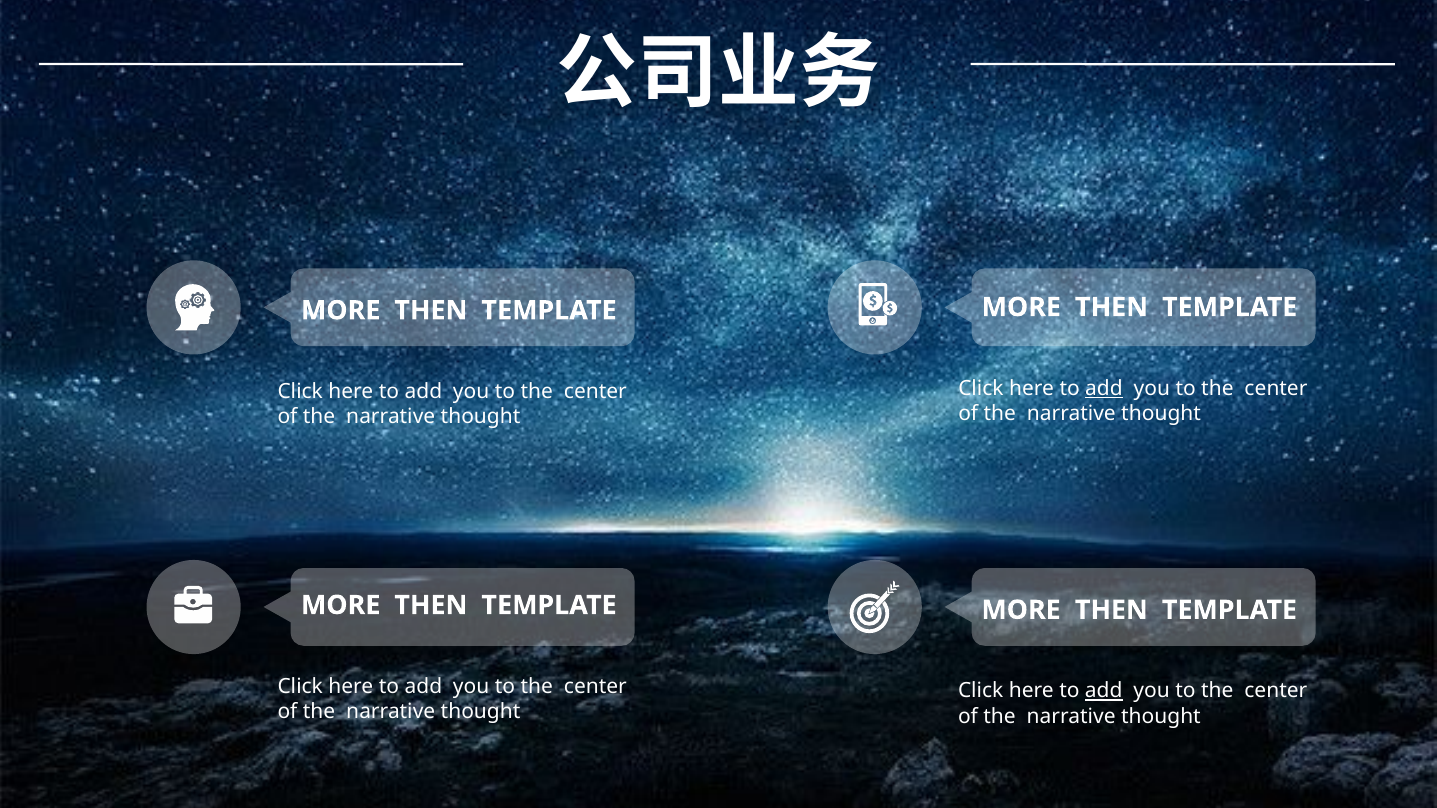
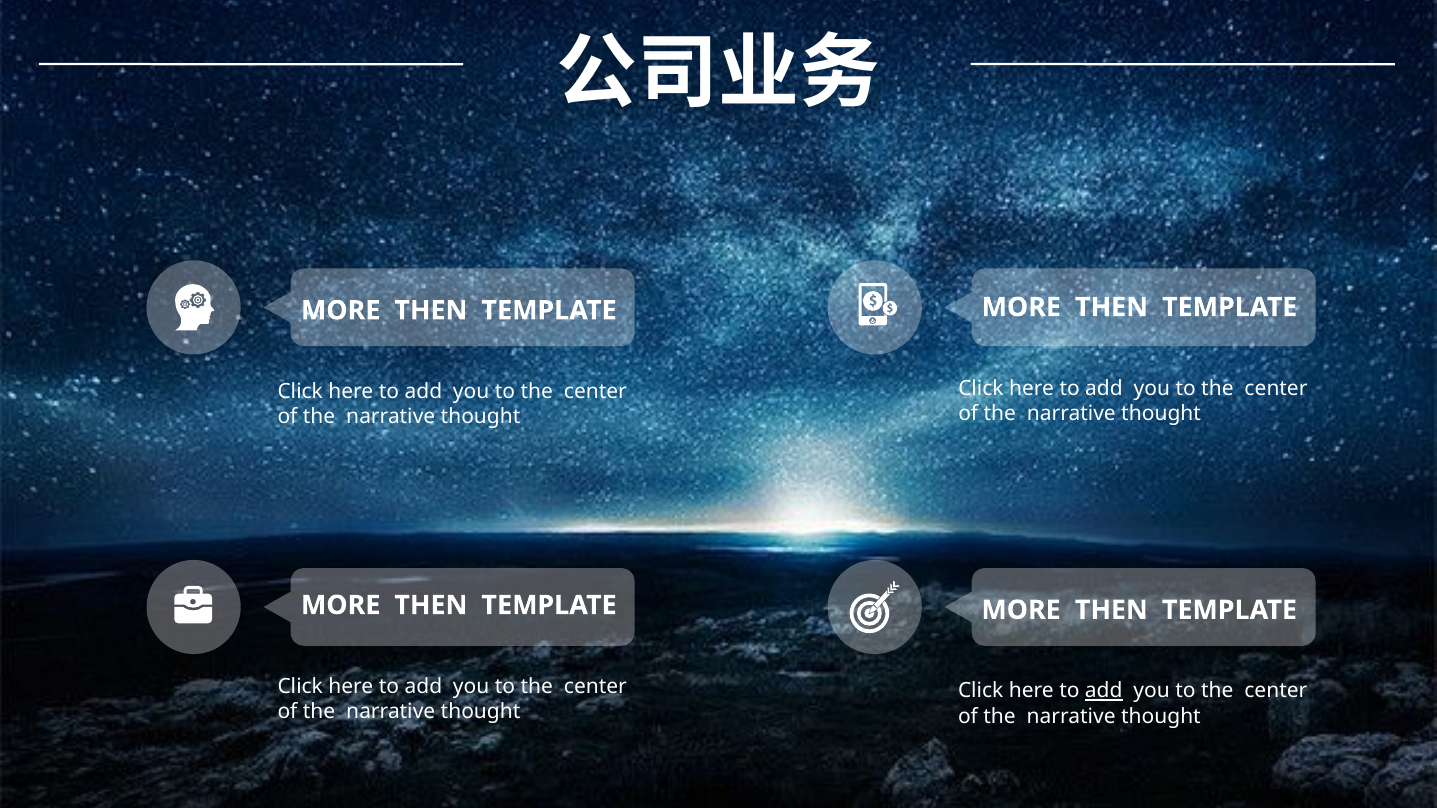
add at (1104, 388) underline: present -> none
